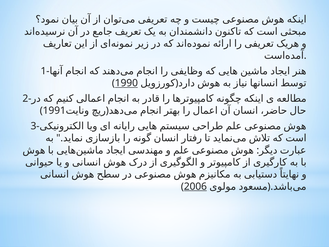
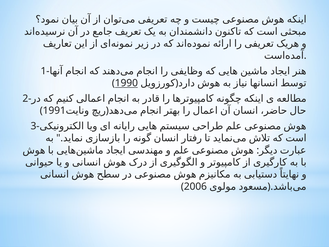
2006 underline: present -> none
